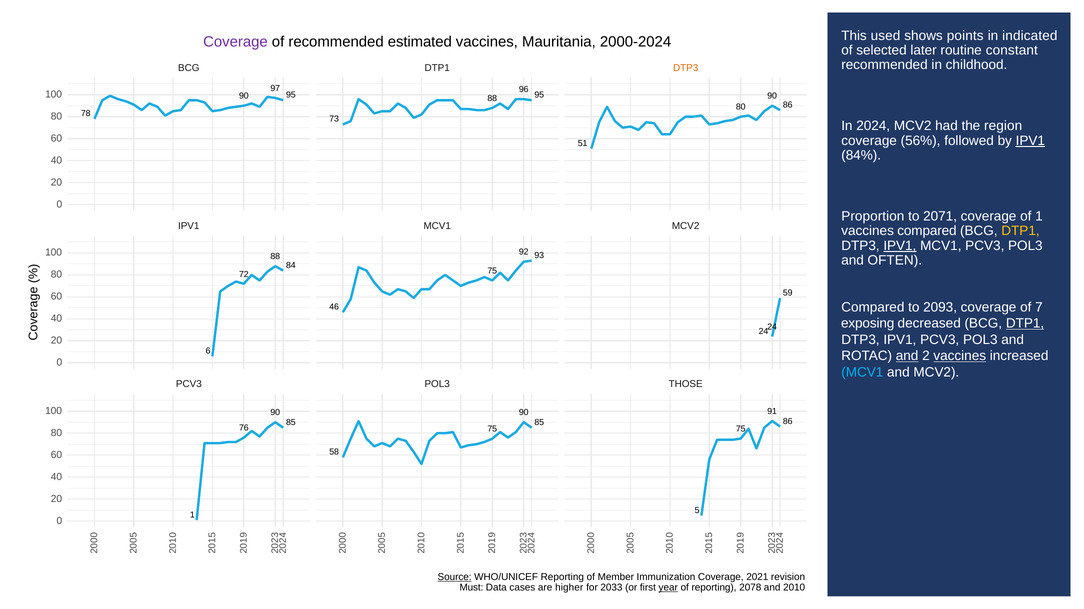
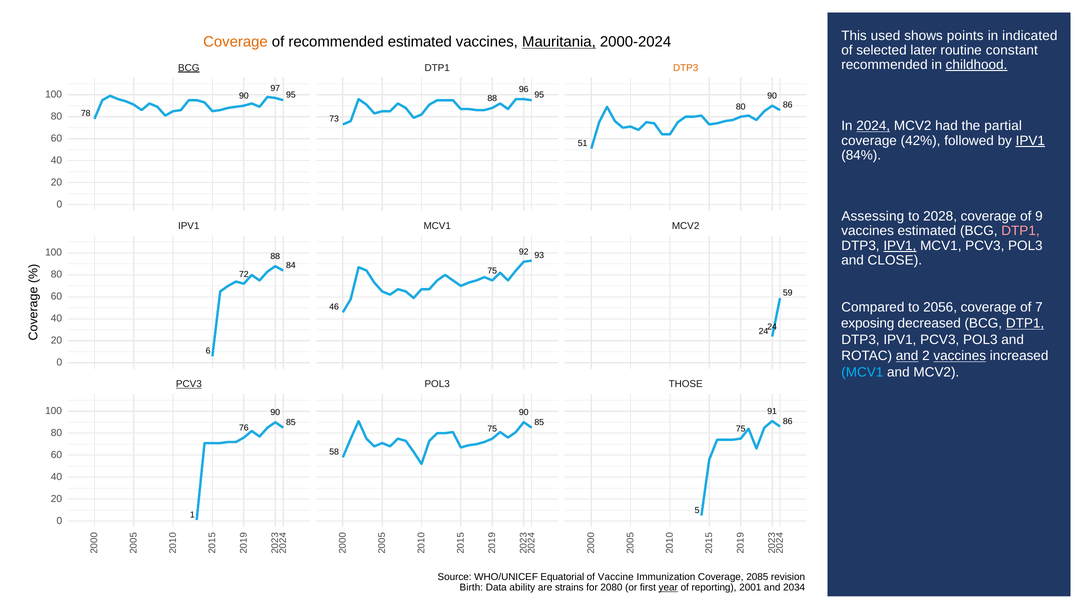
Coverage at (235, 42) colour: purple -> orange
Mauritania underline: none -> present
childhood underline: none -> present
BCG at (189, 68) underline: none -> present
2024 at (873, 126) underline: none -> present
region: region -> partial
56%: 56% -> 42%
Proportion: Proportion -> Assessing
2071: 2071 -> 2028
of 1: 1 -> 9
vaccines compared: compared -> estimated
DTP1 at (1020, 231) colour: yellow -> pink
OFTEN: OFTEN -> CLOSE
2093: 2093 -> 2056
PCV3 at (189, 385) underline: none -> present
Source underline: present -> none
WHO/UNICEF Reporting: Reporting -> Equatorial
Member: Member -> Vaccine
2021: 2021 -> 2085
Must: Must -> Birth
cases: cases -> ability
higher: higher -> strains
2033: 2033 -> 2080
2078: 2078 -> 2001
2010: 2010 -> 2034
